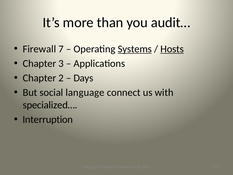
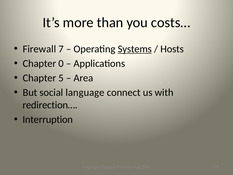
audit…: audit… -> costs…
Hosts underline: present -> none
3: 3 -> 0
2: 2 -> 5
Days: Days -> Area
specialized…: specialized… -> redirection…
